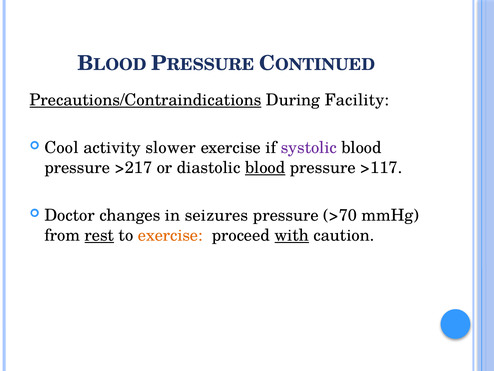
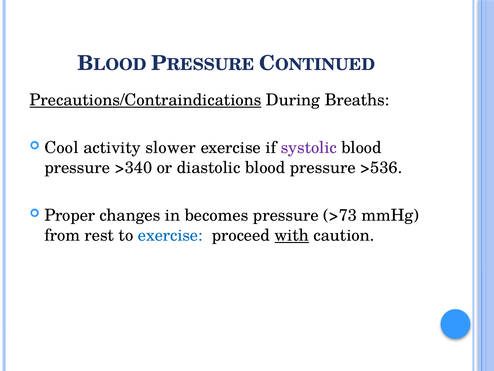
Facility: Facility -> Breaths
>217: >217 -> >340
blood at (265, 167) underline: present -> none
>117: >117 -> >536
Doctor: Doctor -> Proper
seizures: seizures -> becomes
>70: >70 -> >73
rest underline: present -> none
exercise at (170, 235) colour: orange -> blue
